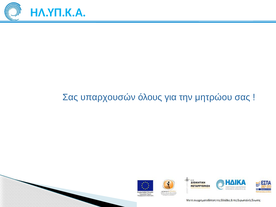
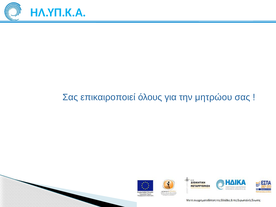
υπαρχουσών: υπαρχουσών -> επικαιροποιεί
